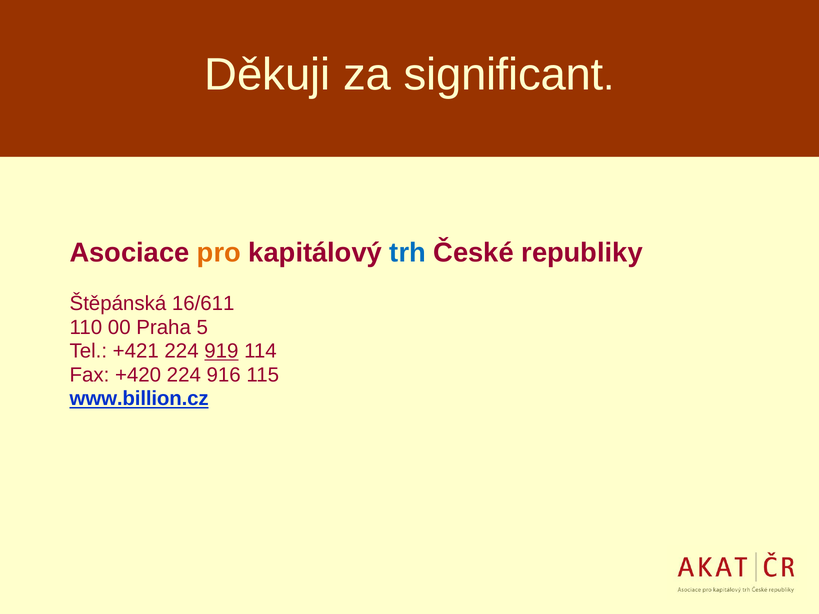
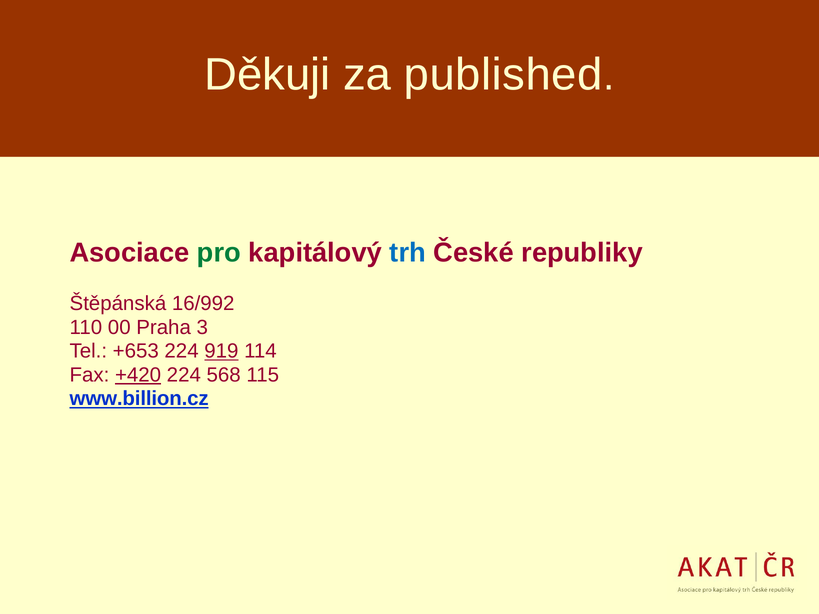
significant: significant -> published
pro colour: orange -> green
16/611: 16/611 -> 16/992
5: 5 -> 3
+421: +421 -> +653
+420 underline: none -> present
916: 916 -> 568
